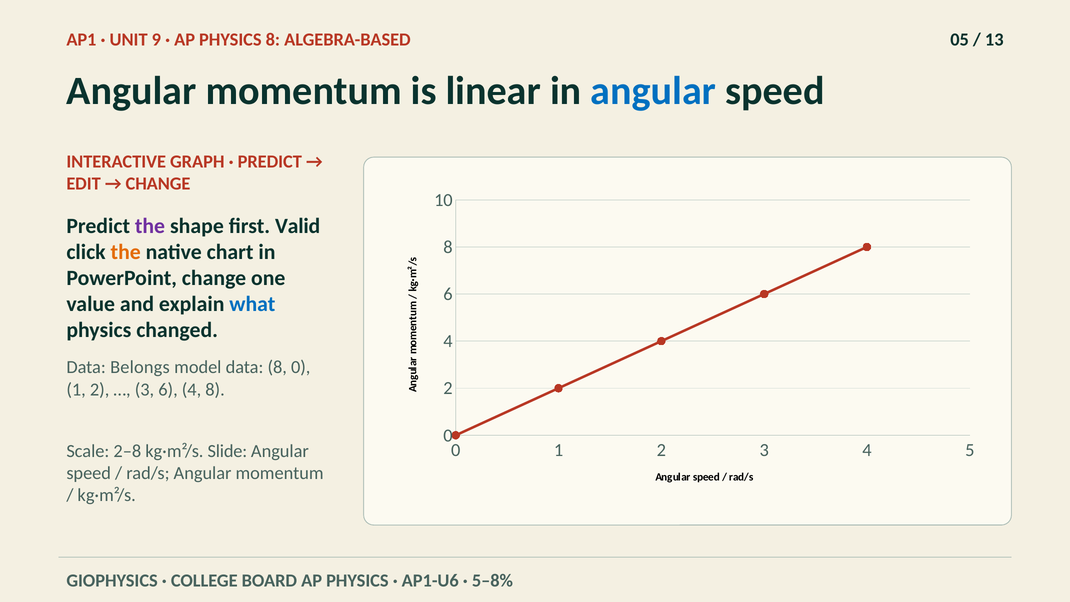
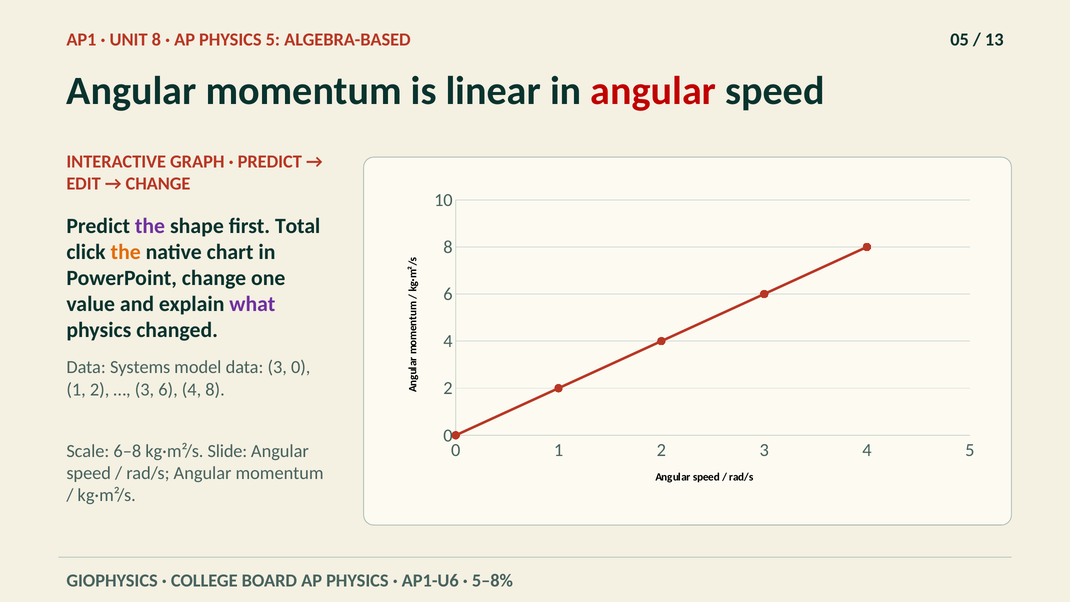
UNIT 9: 9 -> 8
PHYSICS 8: 8 -> 5
angular at (653, 91) colour: blue -> red
Valid: Valid -> Total
what colour: blue -> purple
Belongs: Belongs -> Systems
data 8: 8 -> 3
2–8: 2–8 -> 6–8
